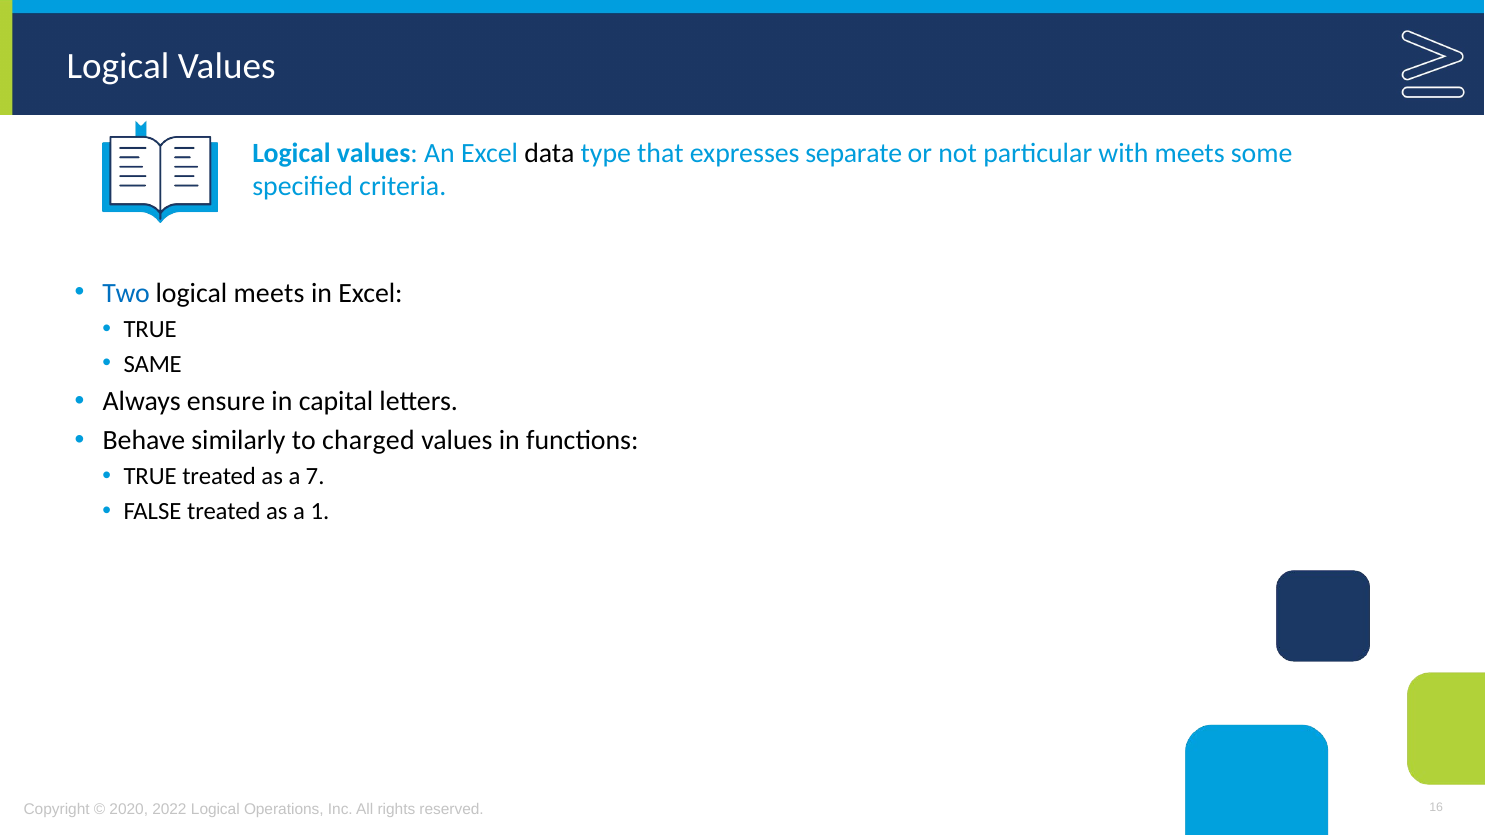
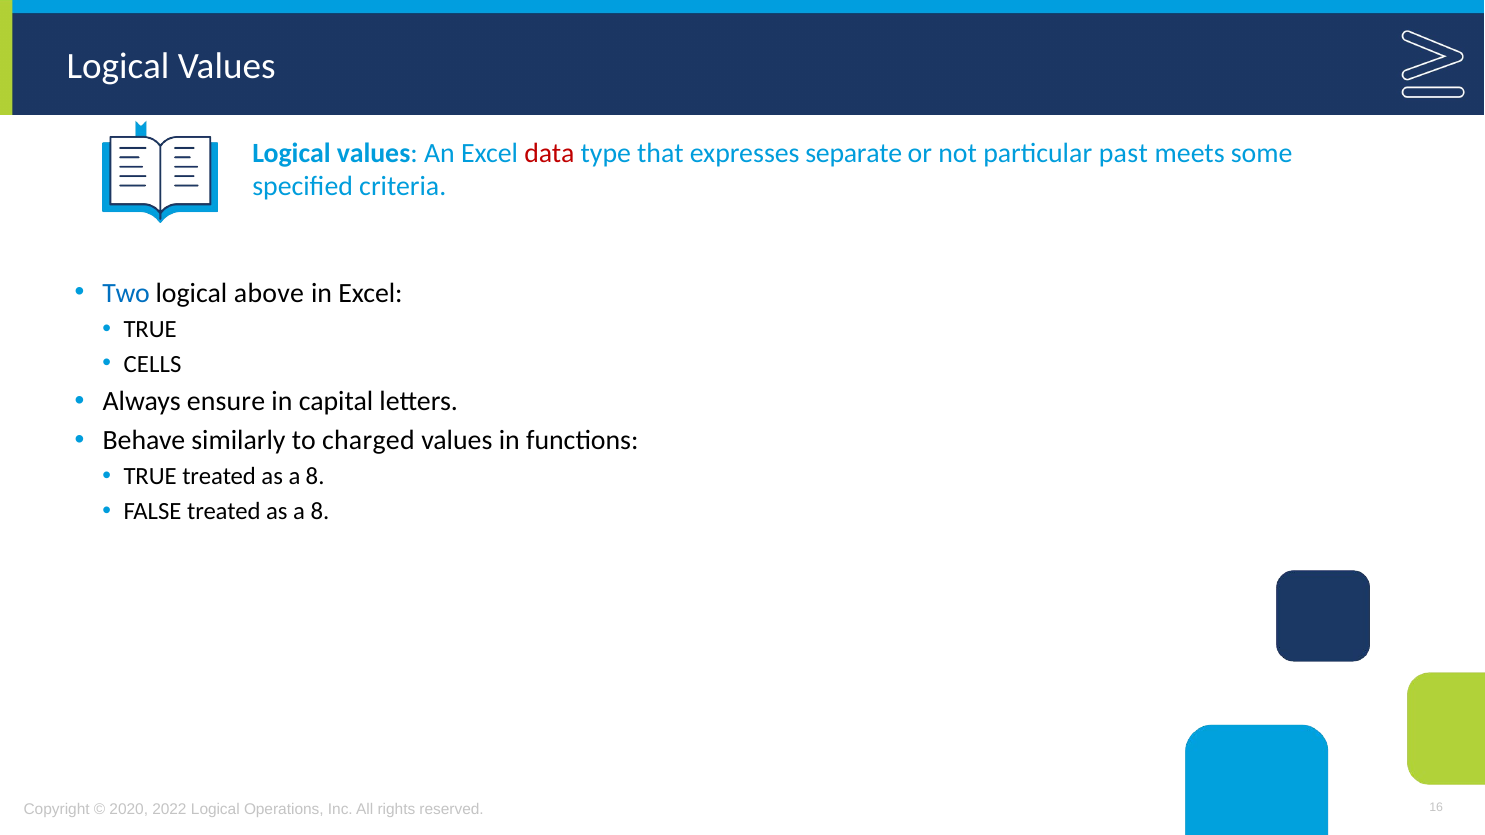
data colour: black -> red
with: with -> past
logical meets: meets -> above
SAME: SAME -> CELLS
7 at (315, 477): 7 -> 8
1 at (320, 512): 1 -> 8
